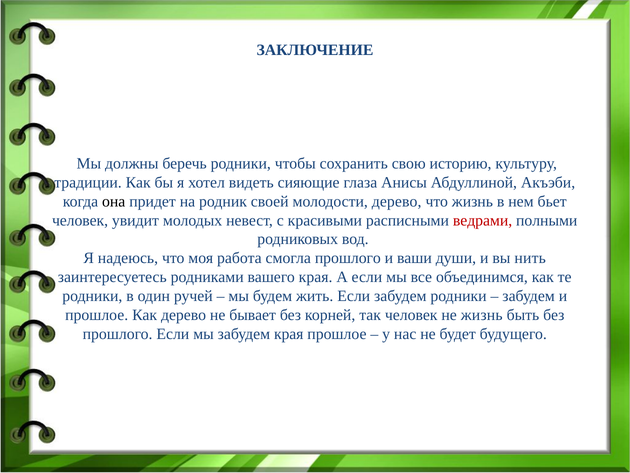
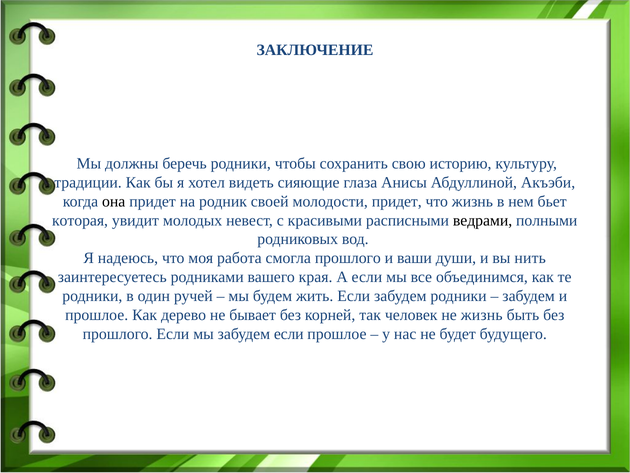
молодости дерево: дерево -> придет
человек at (80, 220): человек -> которая
ведрами colour: red -> black
забудем края: края -> если
